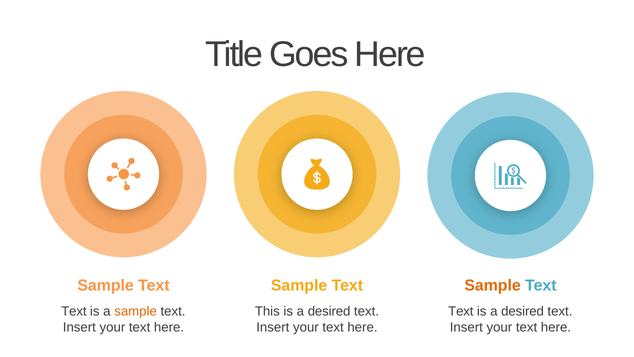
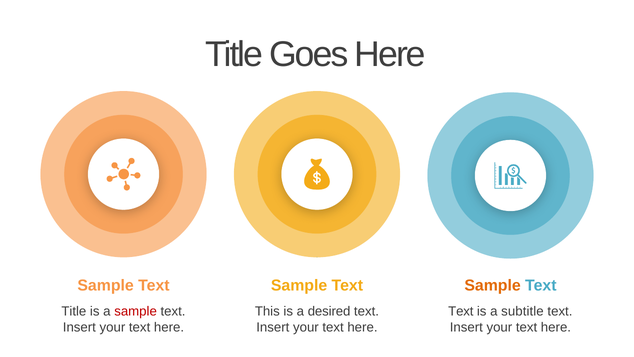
Text at (74, 311): Text -> Title
sample at (136, 311) colour: orange -> red
desired at (523, 311): desired -> subtitle
